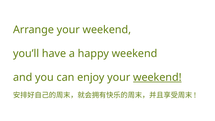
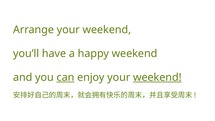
can underline: none -> present
